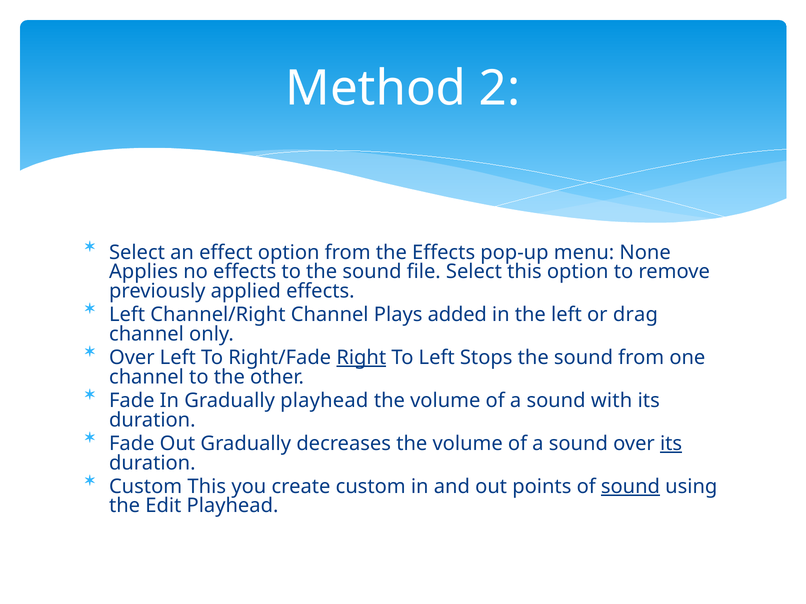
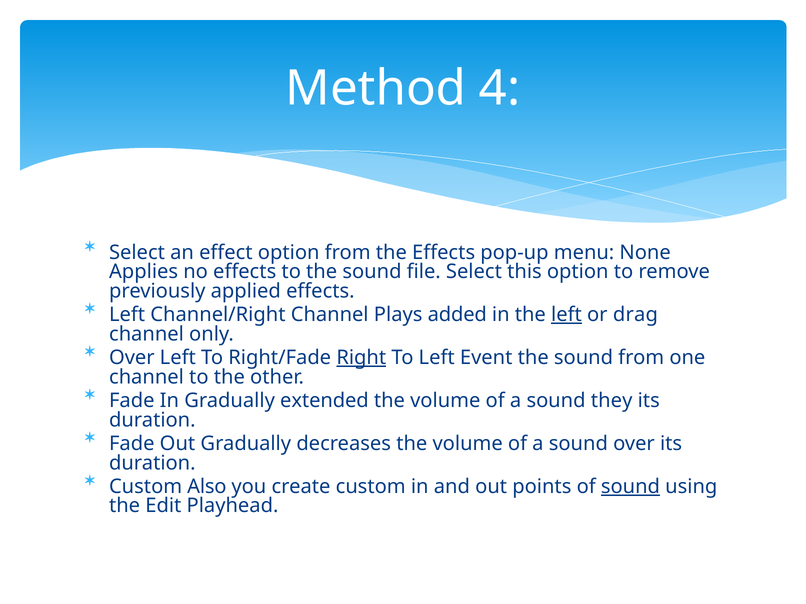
2: 2 -> 4
left at (566, 315) underline: none -> present
Stops: Stops -> Event
Gradually playhead: playhead -> extended
with: with -> they
its at (671, 444) underline: present -> none
Custom This: This -> Also
